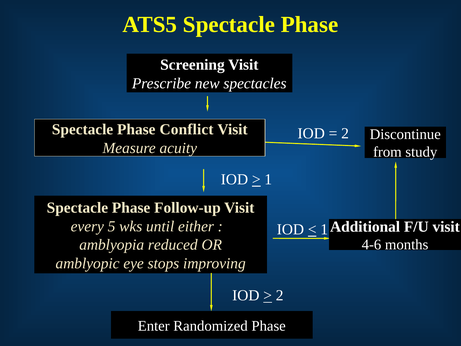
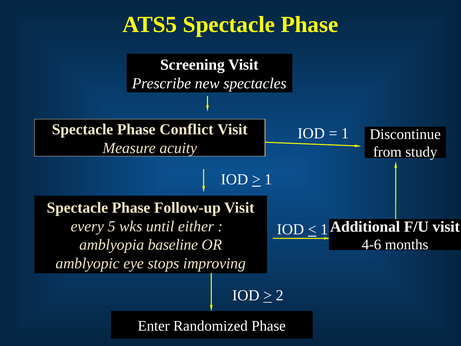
2 at (345, 133): 2 -> 1
reduced: reduced -> baseline
